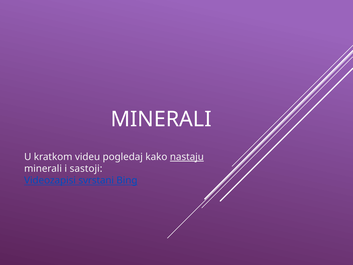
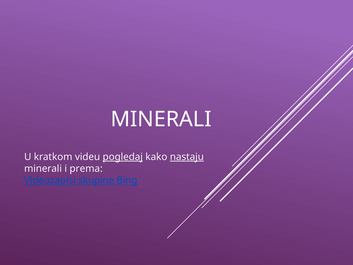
pogledaj underline: none -> present
sastoji: sastoji -> prema
svrstani: svrstani -> skupine
